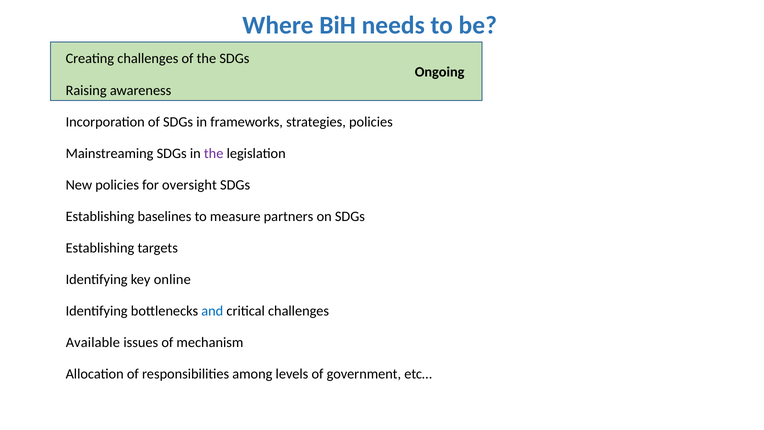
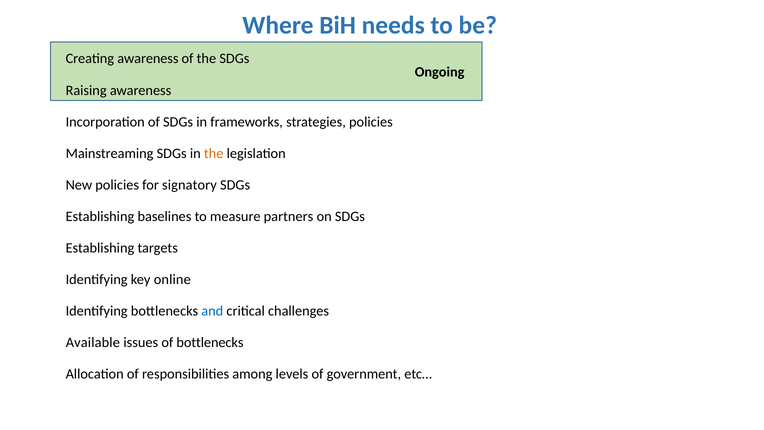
Creating challenges: challenges -> awareness
the at (214, 153) colour: purple -> orange
oversight: oversight -> signatory
of mechanism: mechanism -> bottlenecks
